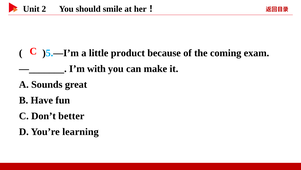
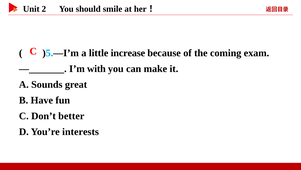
product: product -> increase
learning: learning -> interests
